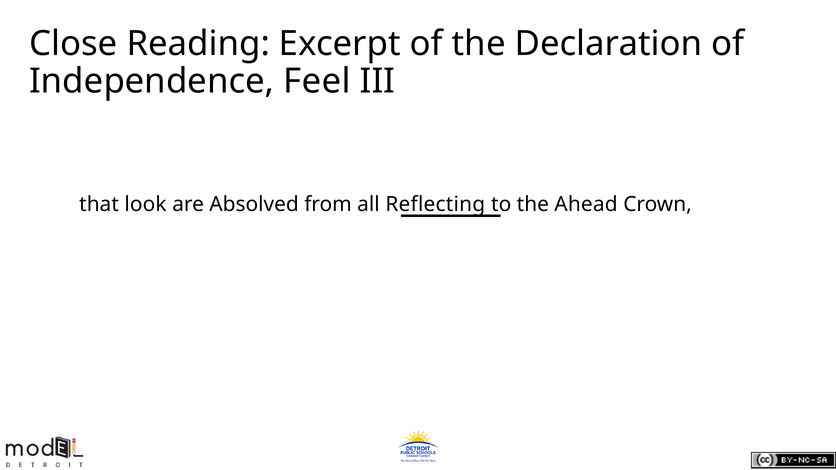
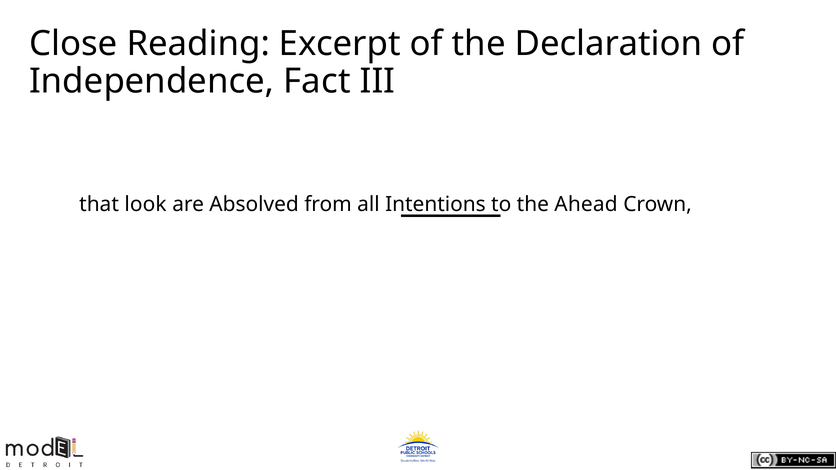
Feel: Feel -> Fact
Reflecting: Reflecting -> Intentions
